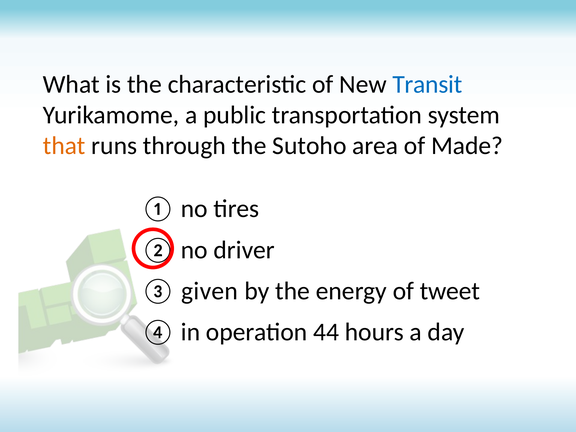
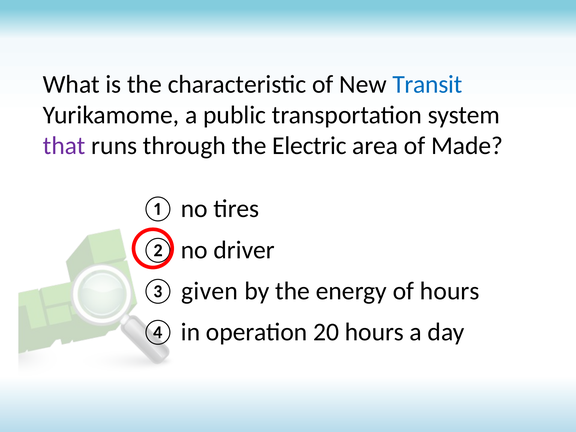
that colour: orange -> purple
Sutoho: Sutoho -> Electric
of tweet: tweet -> hours
44: 44 -> 20
